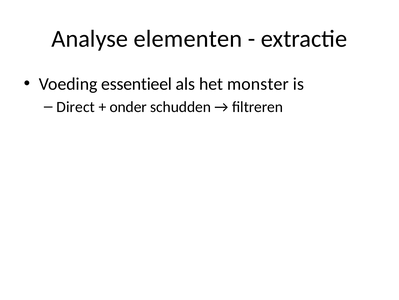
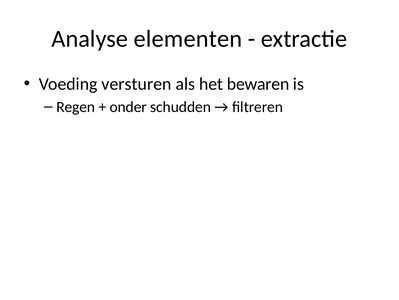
essentieel: essentieel -> versturen
monster: monster -> bewaren
Direct: Direct -> Regen
